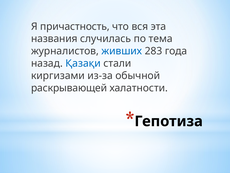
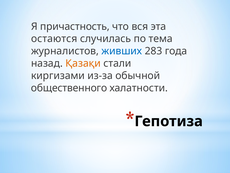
названия: названия -> остаются
Қазақи colour: blue -> orange
раскрывающей: раскрывающей -> общественного
